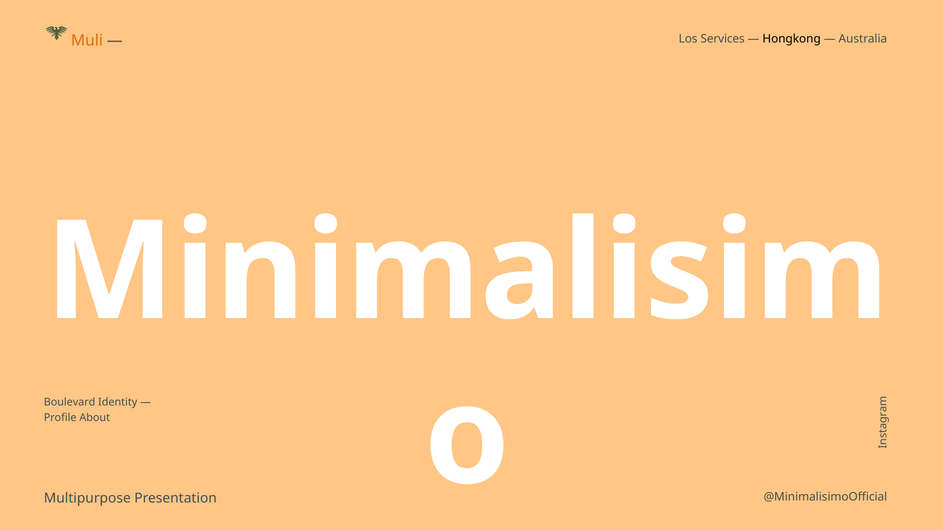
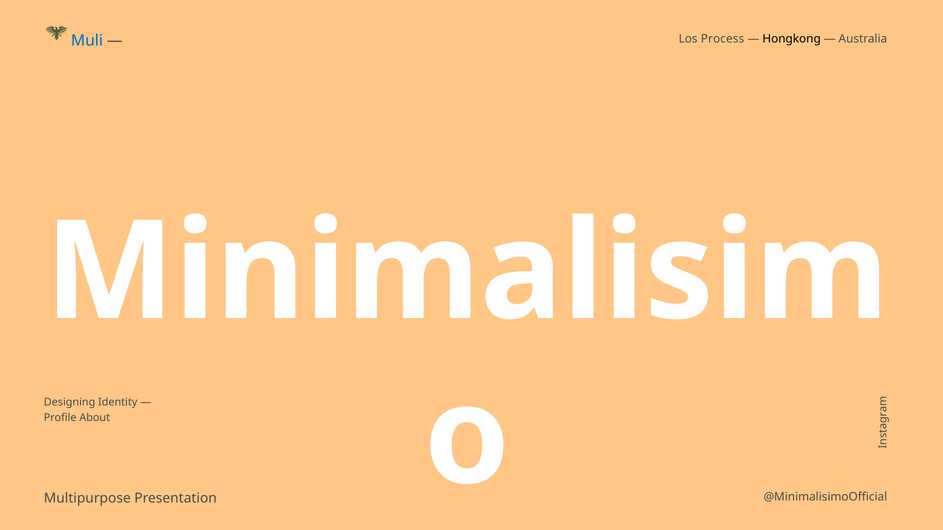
Muli colour: orange -> blue
Services: Services -> Process
Boulevard: Boulevard -> Designing
